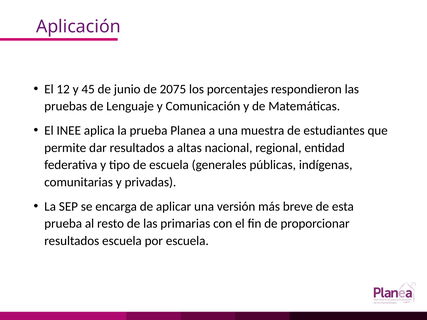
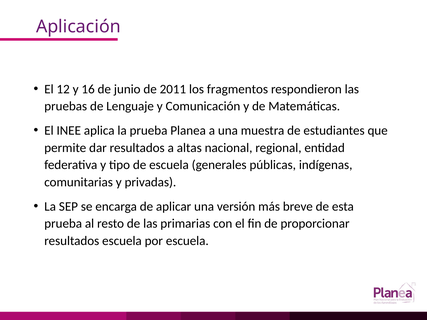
45: 45 -> 16
2075: 2075 -> 2011
porcentajes: porcentajes -> fragmentos
